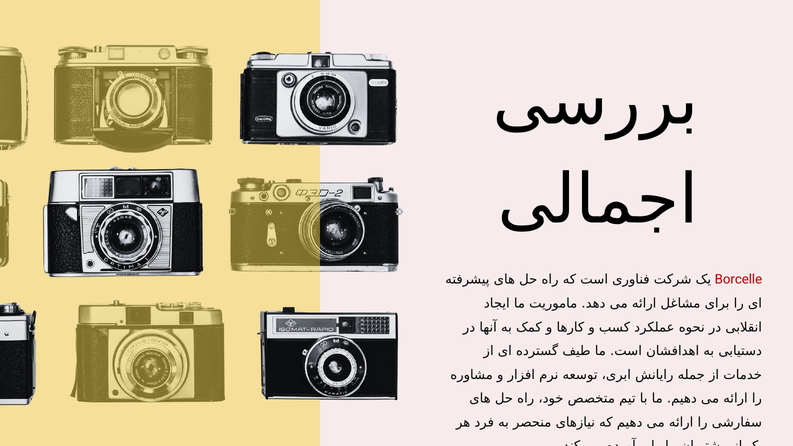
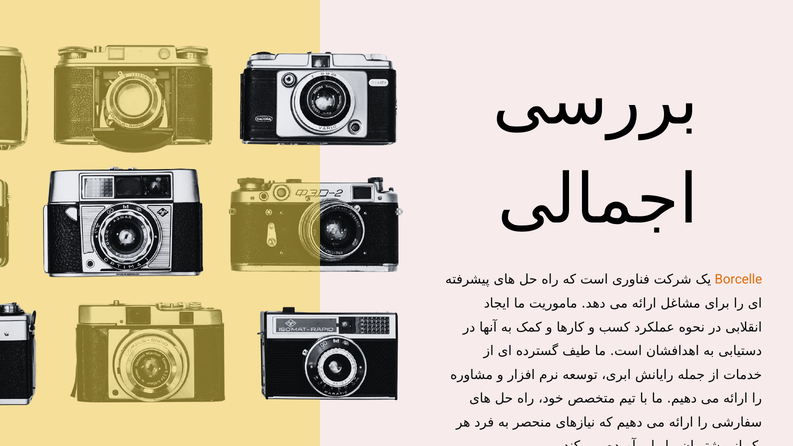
Borcelle colour: red -> orange
